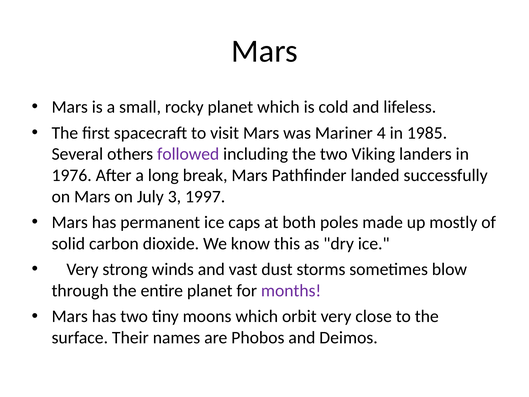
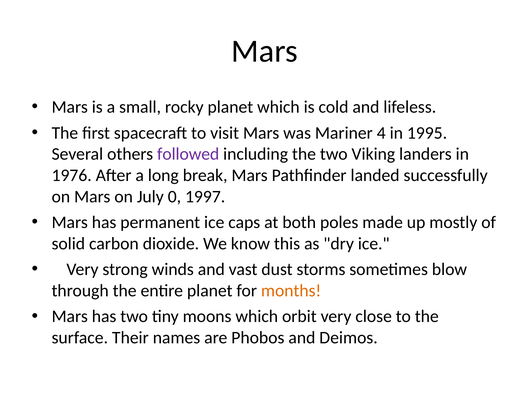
1985: 1985 -> 1995
3: 3 -> 0
months colour: purple -> orange
